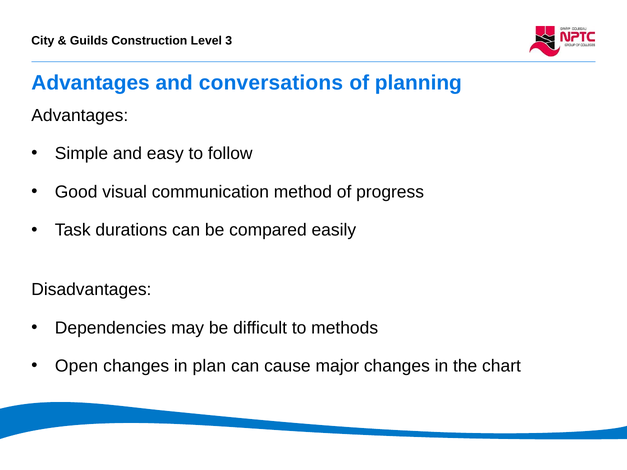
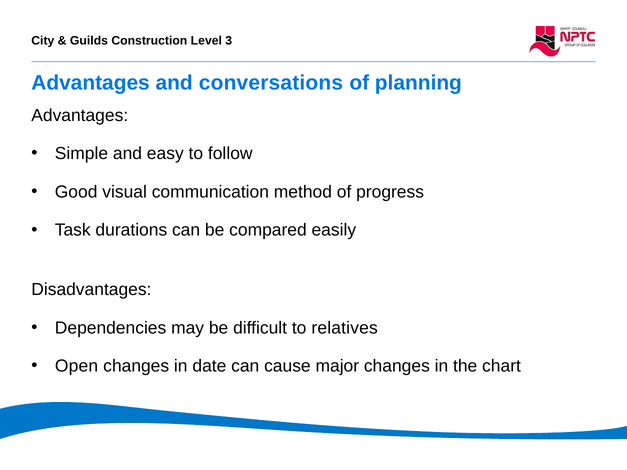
methods: methods -> relatives
plan: plan -> date
